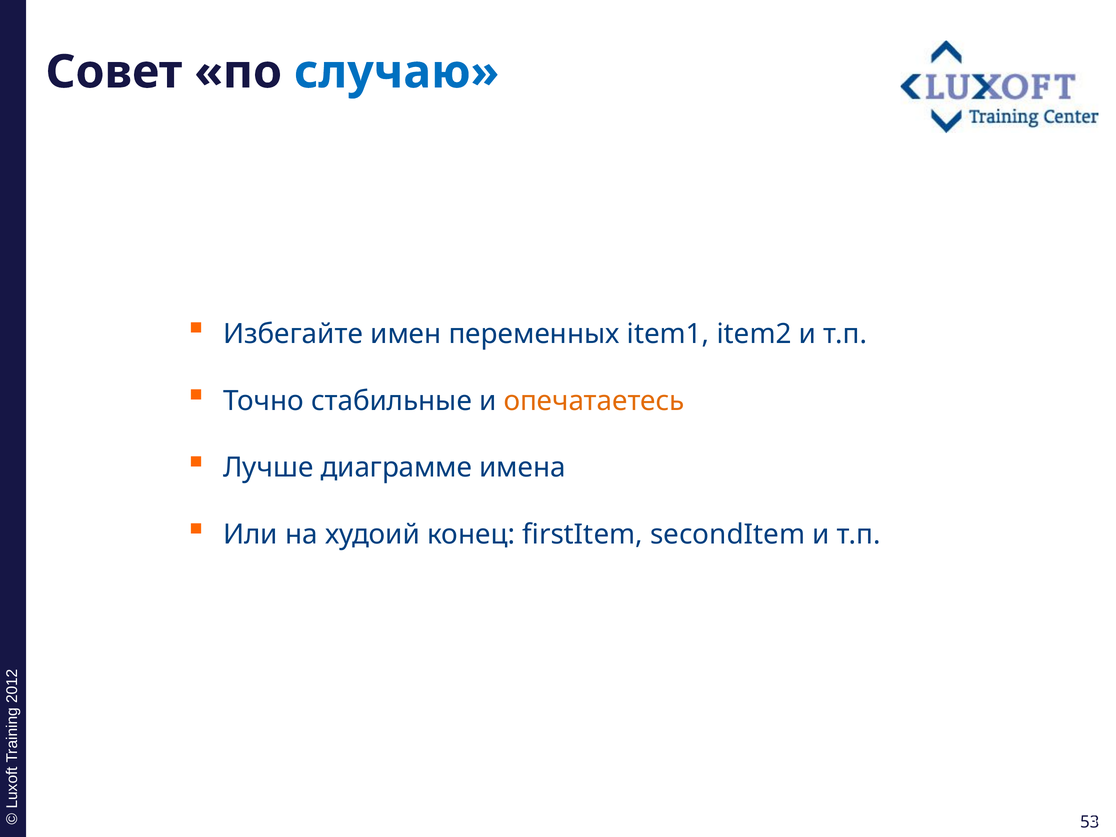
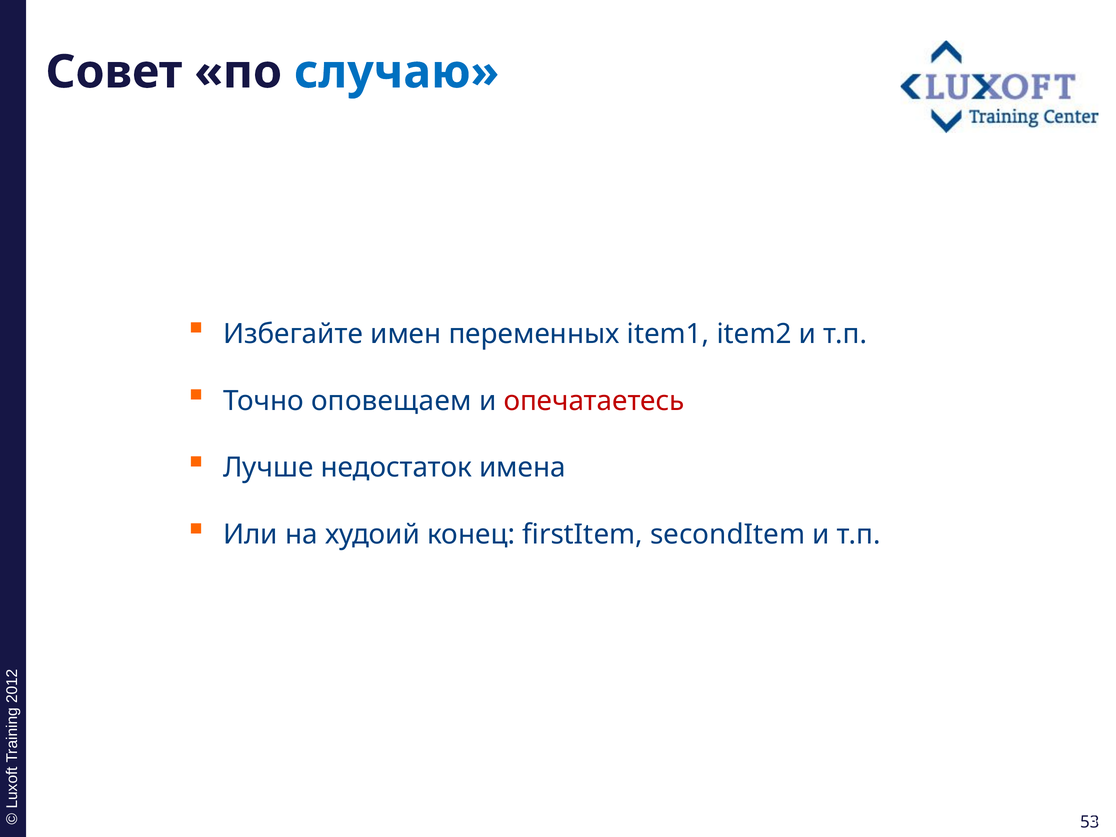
стабильные: стабильные -> оповещаем
опечатаетесь colour: orange -> red
диаграмме: диаграмме -> недостаток
